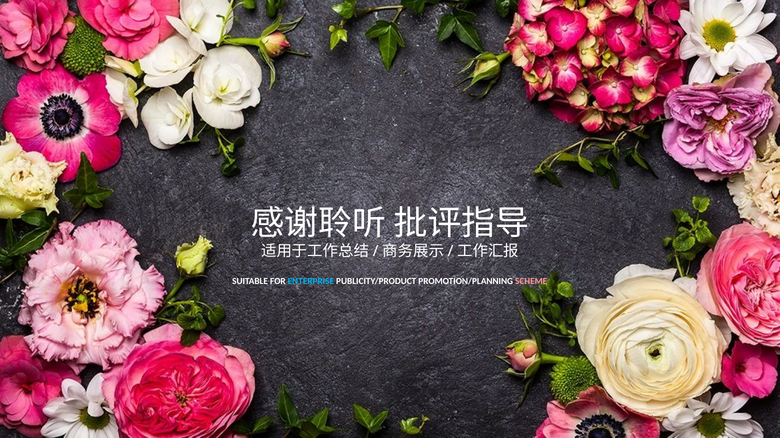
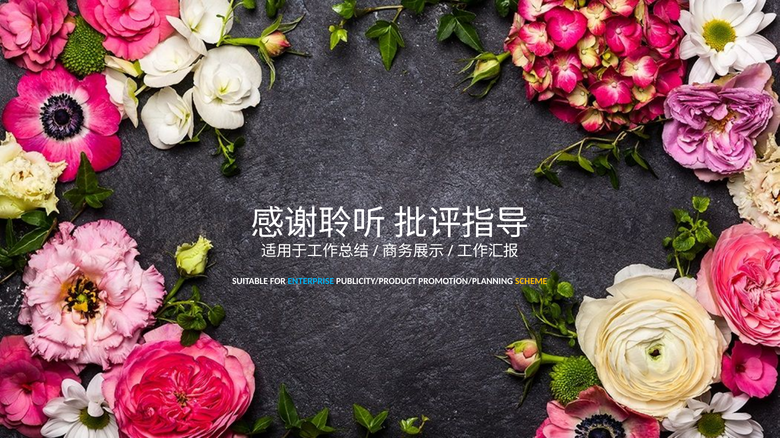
SCHEME colour: pink -> yellow
